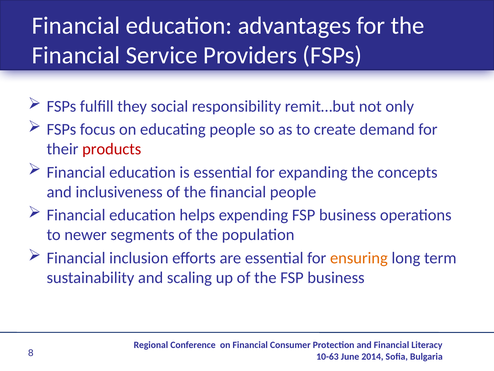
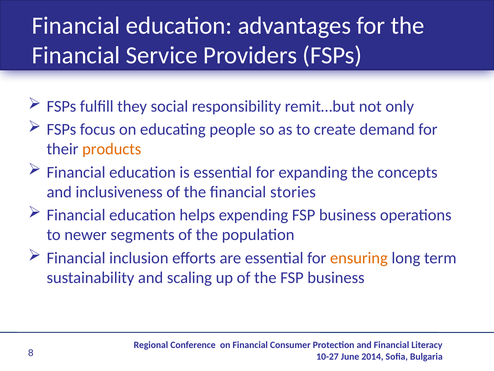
products colour: red -> orange
financial people: people -> stories
10-63: 10-63 -> 10-27
